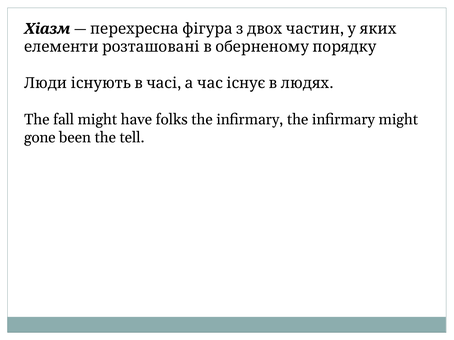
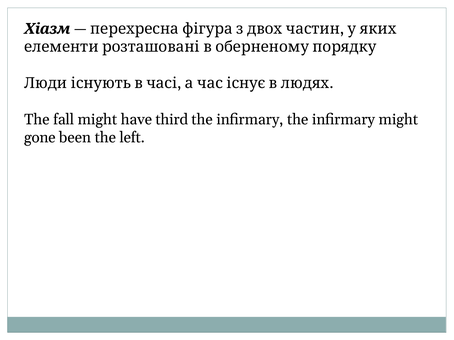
folks: folks -> third
tell: tell -> left
